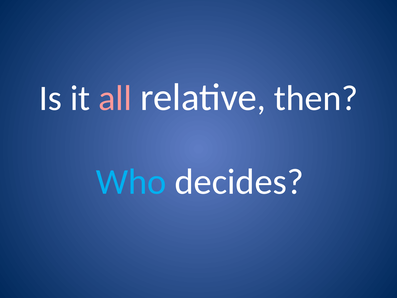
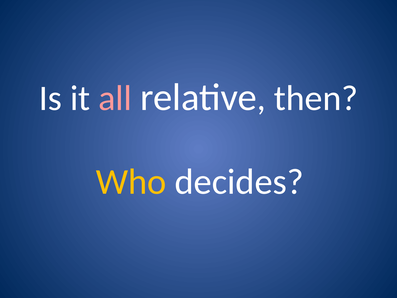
Who colour: light blue -> yellow
